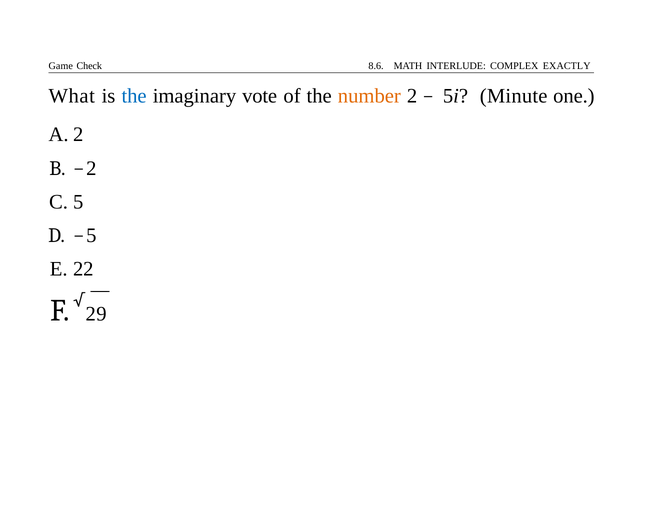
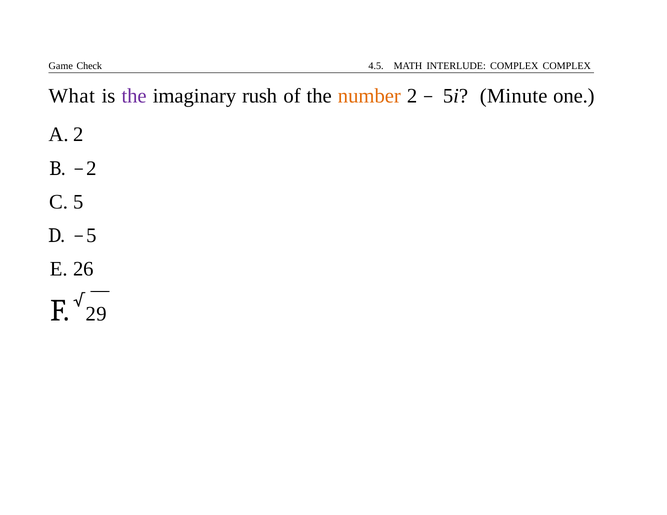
8.6: 8.6 -> 4.5
COMPLEX EXACTLY: EXACTLY -> COMPLEX
the at (134, 96) colour: blue -> purple
vote: vote -> rush
22: 22 -> 26
